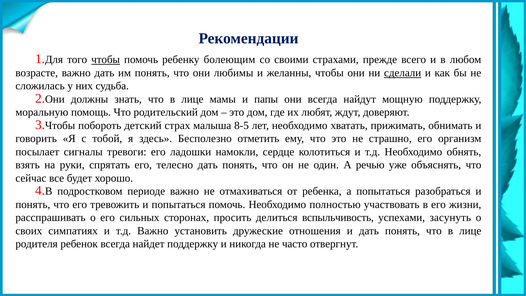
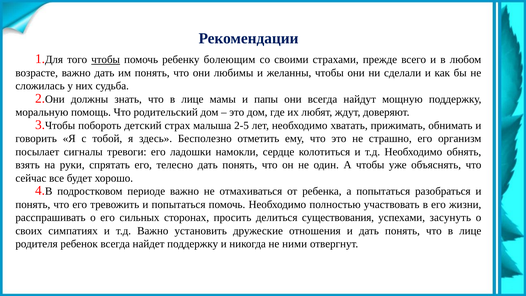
сделали underline: present -> none
8-5: 8-5 -> 2-5
А речью: речью -> чтобы
вспыльчивость: вспыльчивость -> существования
часто: часто -> ними
